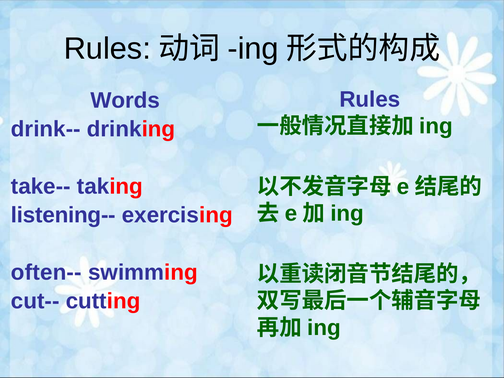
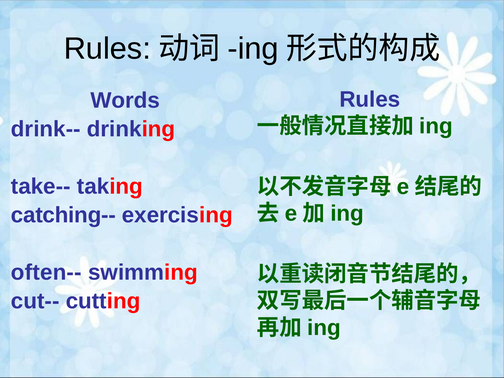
listening--: listening-- -> catching--
